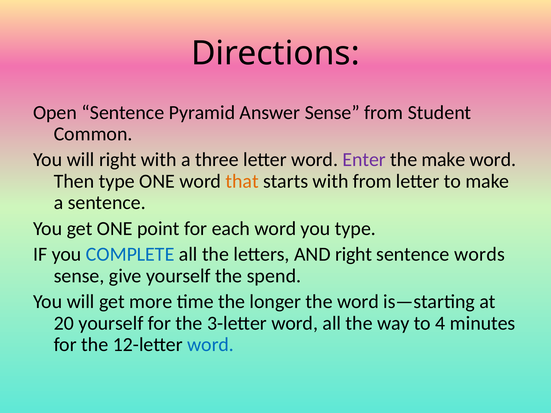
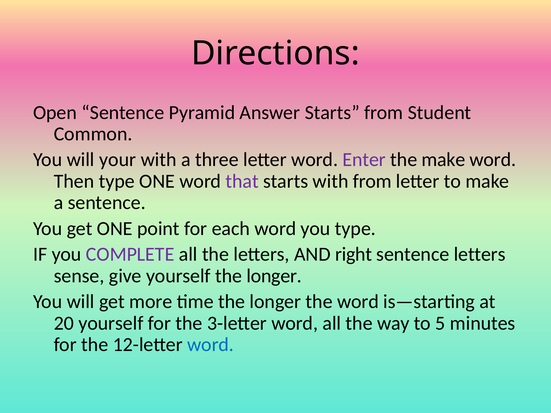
Answer Sense: Sense -> Starts
will right: right -> your
that colour: orange -> purple
COMPLETE colour: blue -> purple
sentence words: words -> letters
yourself the spend: spend -> longer
4: 4 -> 5
